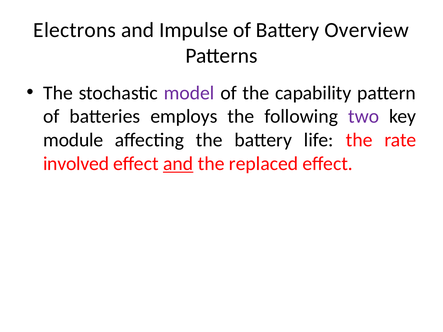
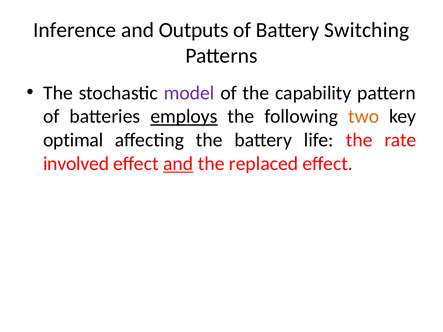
Electrons: Electrons -> Inference
Impulse: Impulse -> Outputs
Overview: Overview -> Switching
employs underline: none -> present
two colour: purple -> orange
module: module -> optimal
